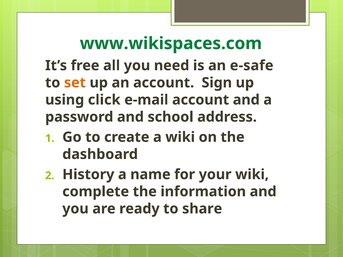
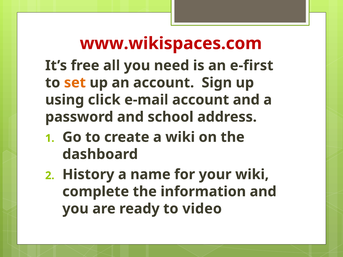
www.wikispaces.com colour: green -> red
e-safe: e-safe -> e-first
share: share -> video
